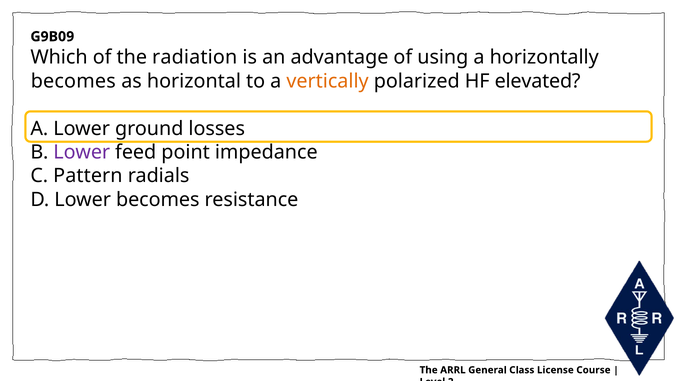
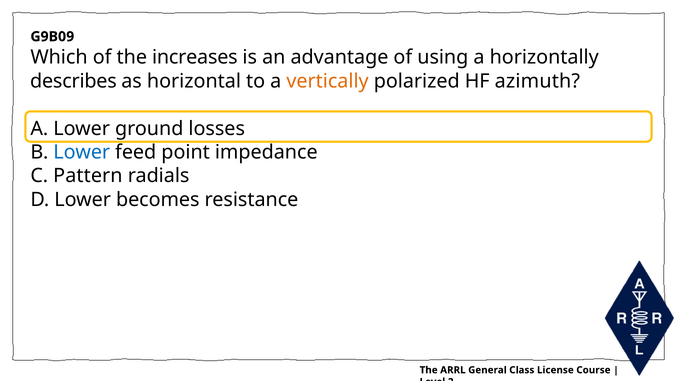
radiation: radiation -> increases
becomes at (73, 81): becomes -> describes
elevated: elevated -> azimuth
Lower at (82, 152) colour: purple -> blue
